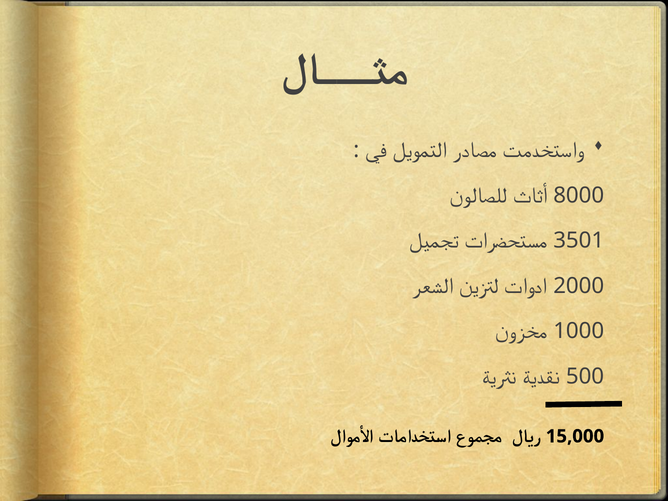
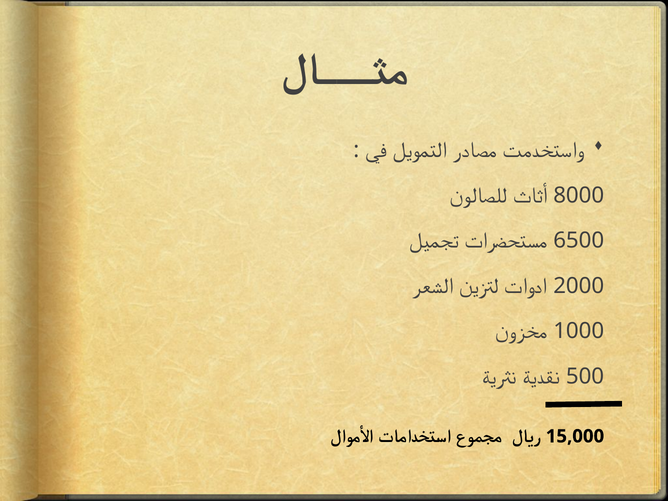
3501: 3501 -> 6500
